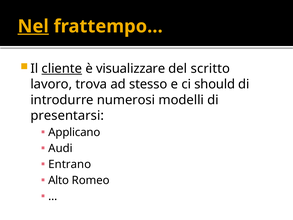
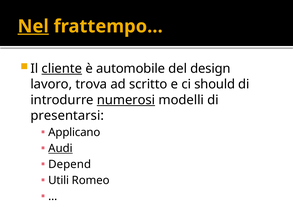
visualizzare: visualizzare -> automobile
scritto: scritto -> design
stesso: stesso -> scritto
numerosi underline: none -> present
Audi underline: none -> present
Entrano: Entrano -> Depend
Alto: Alto -> Utili
